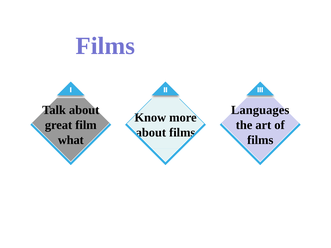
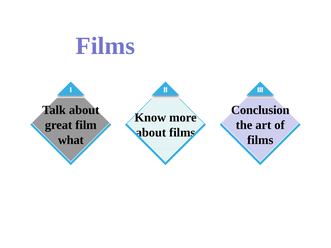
Languages: Languages -> Conclusion
